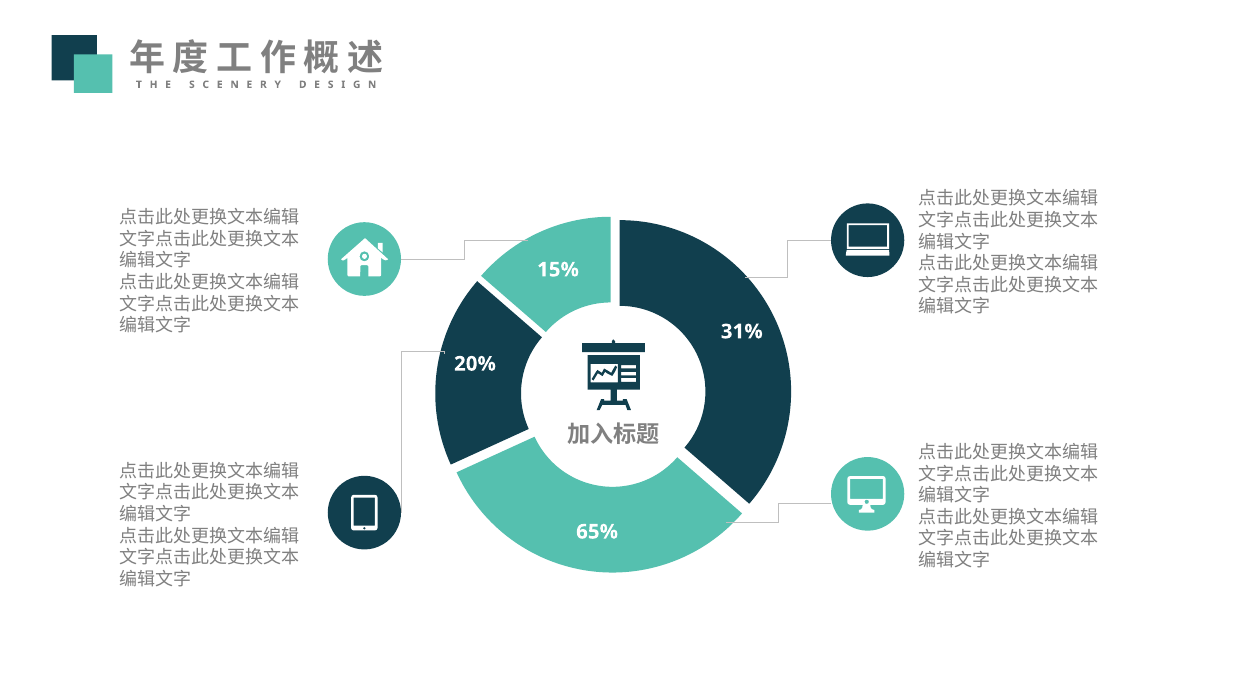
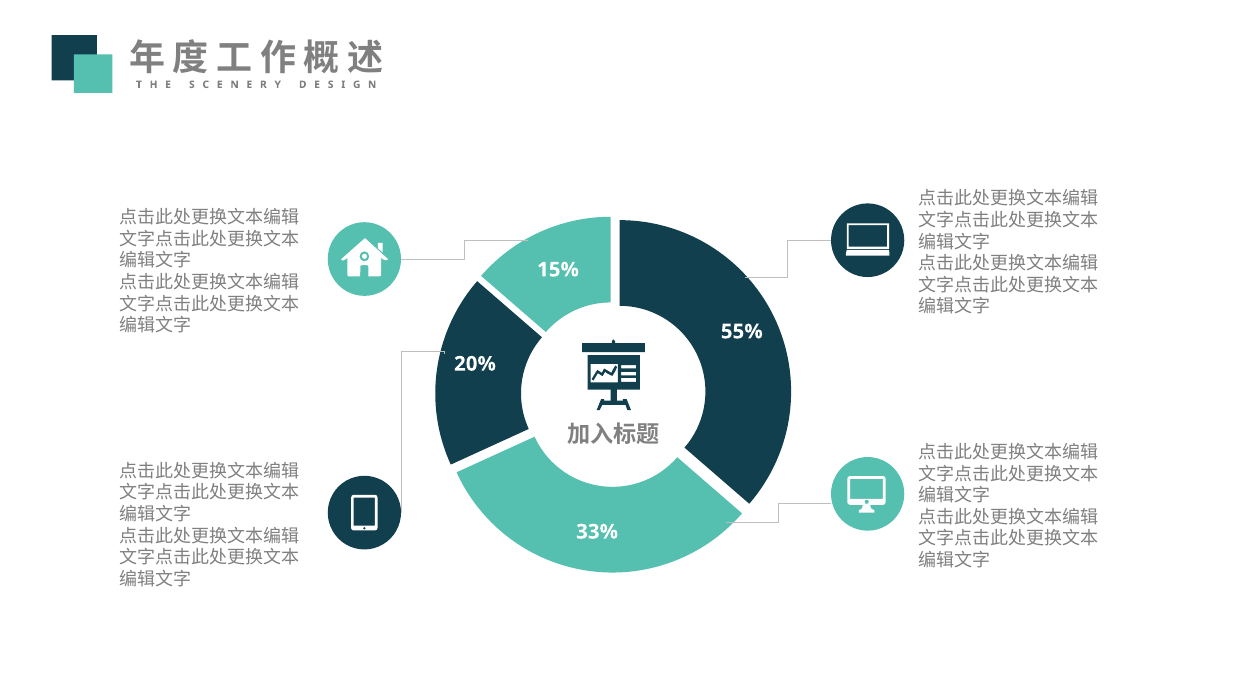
31%: 31% -> 55%
65%: 65% -> 33%
